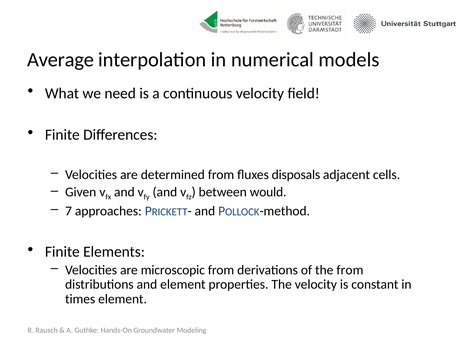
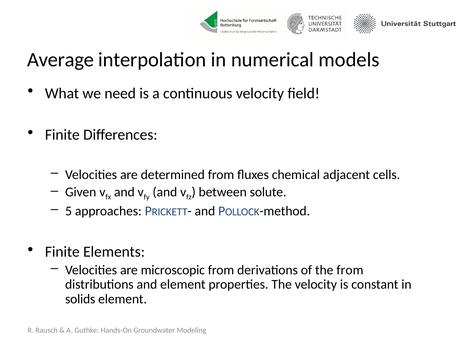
disposals: disposals -> chemical
would: would -> solute
7: 7 -> 5
times: times -> solids
